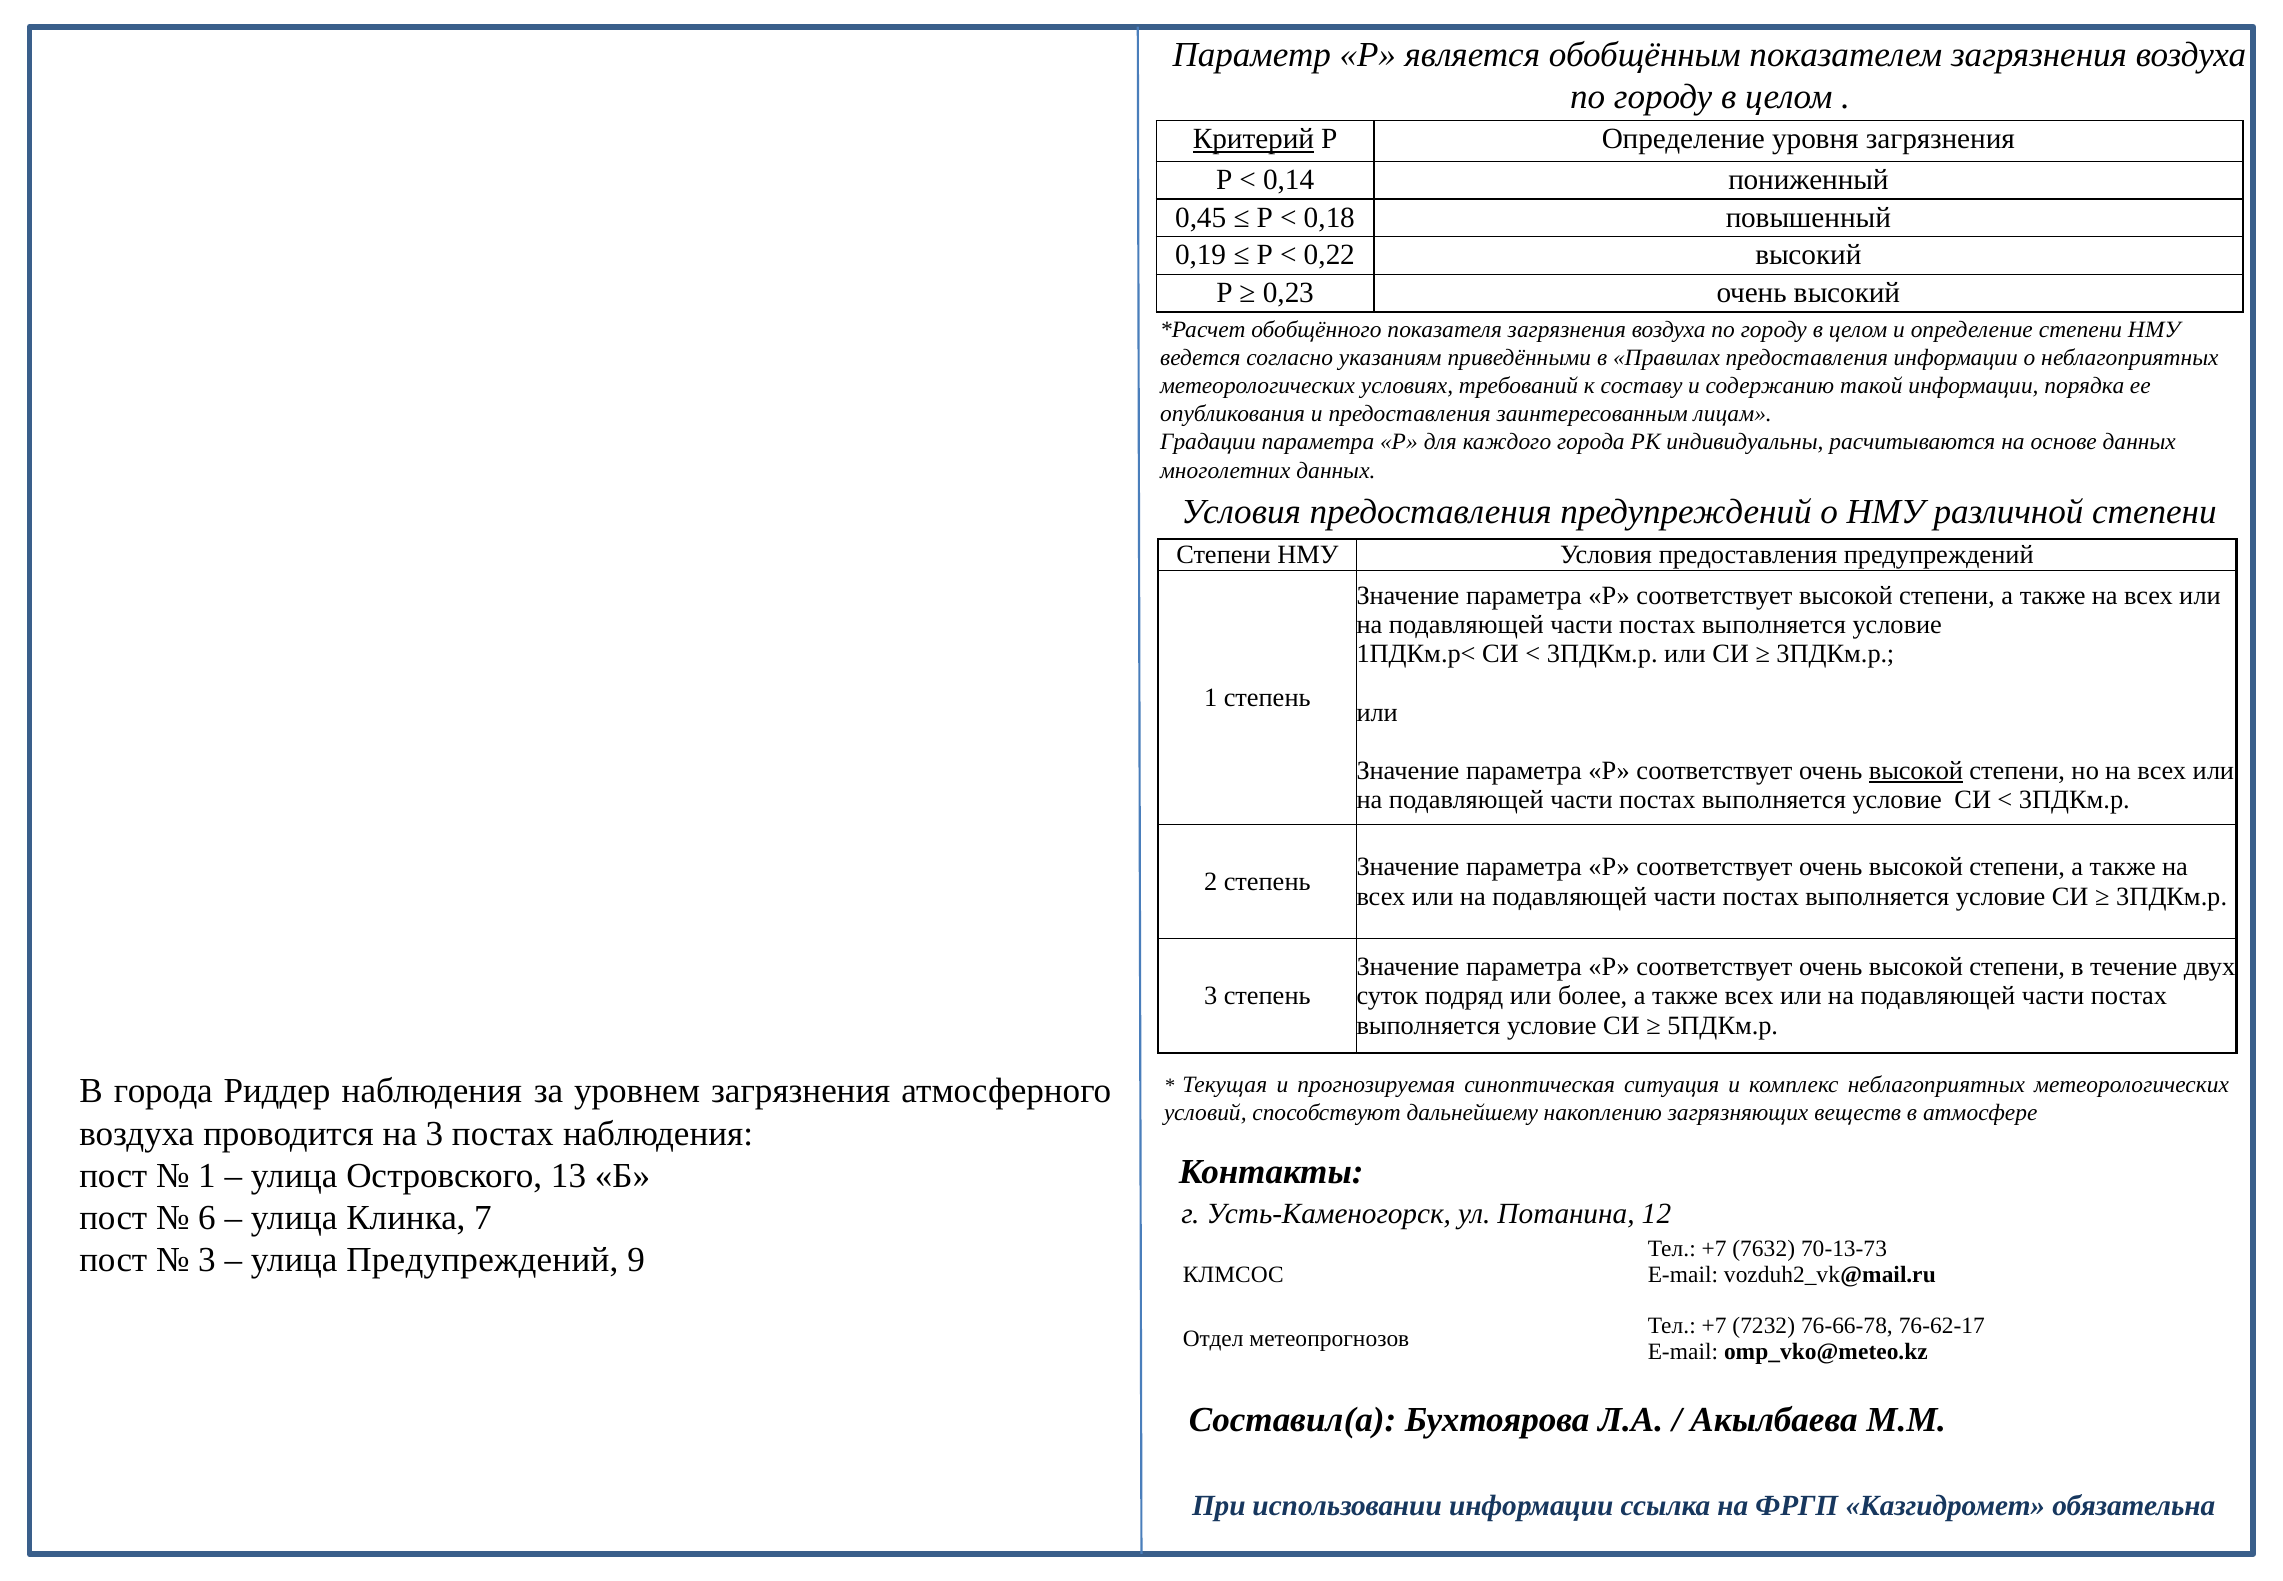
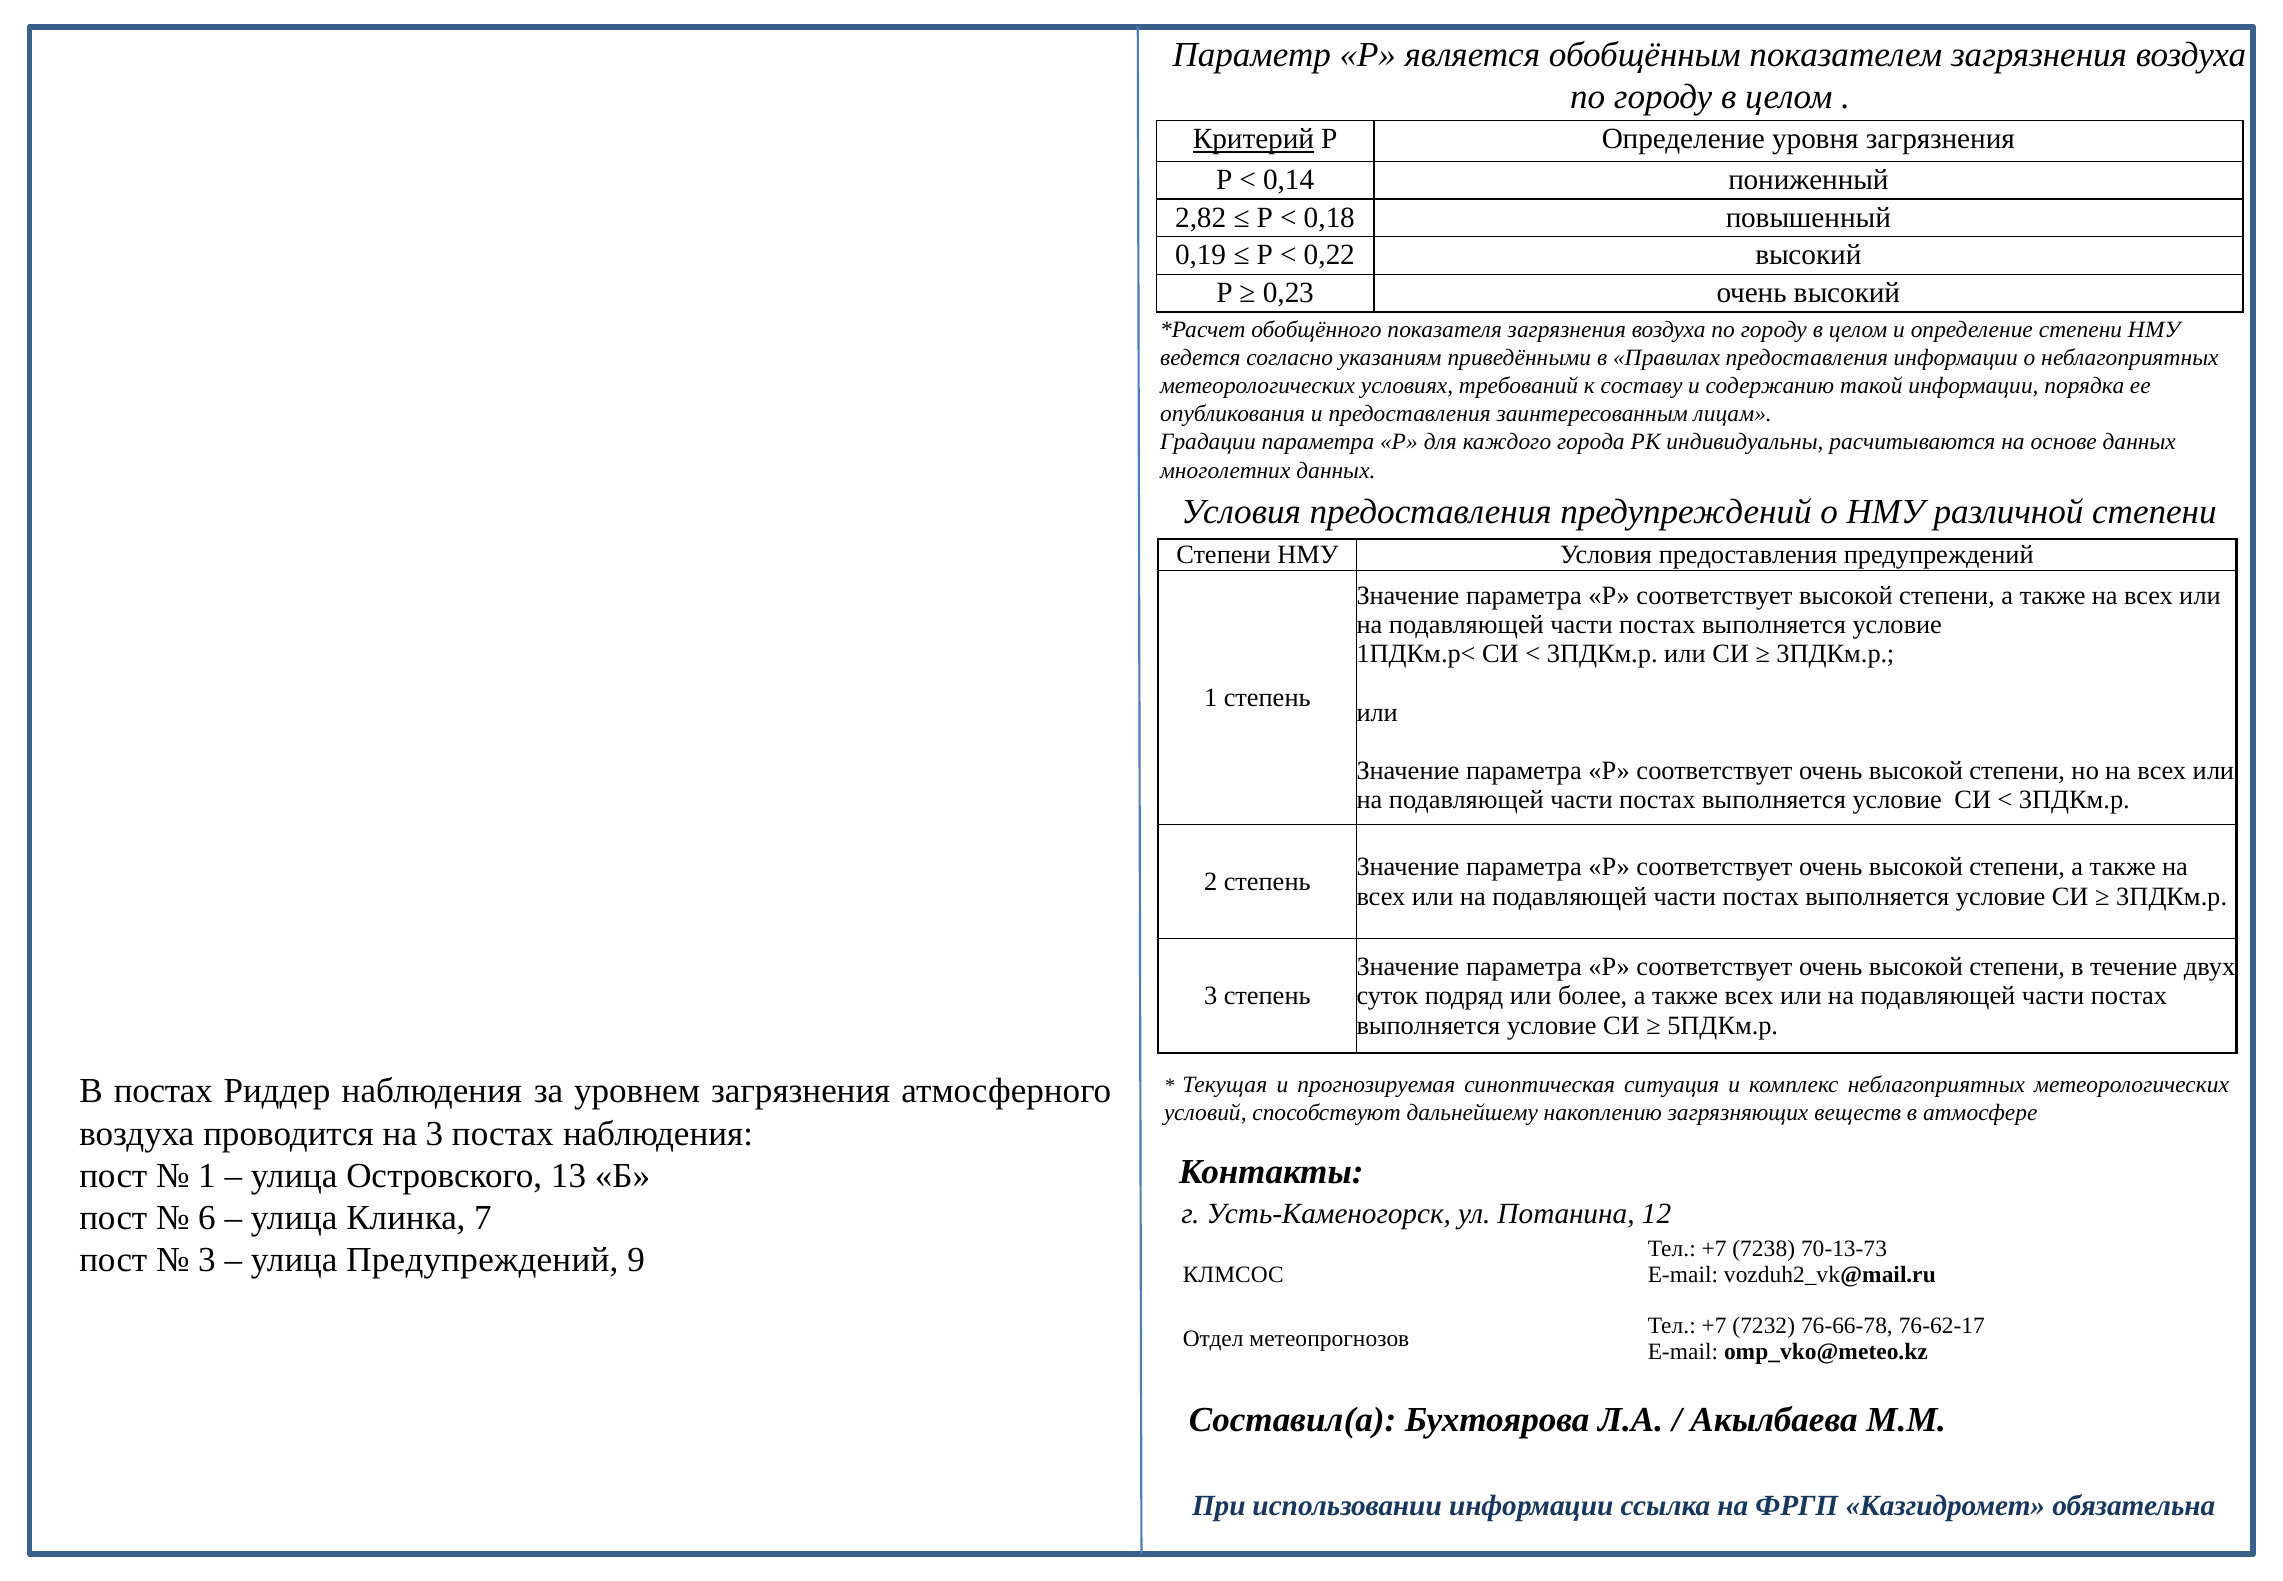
0,45: 0,45 -> 2,82
высокой at (1916, 771) underline: present -> none
В города: города -> постах
7632: 7632 -> 7238
